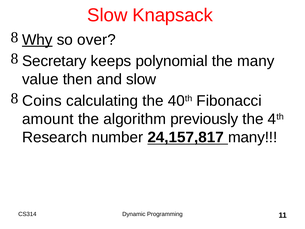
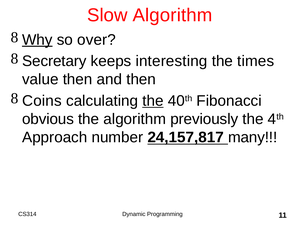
Slow Knapsack: Knapsack -> Algorithm
polynomial: polynomial -> interesting
the many: many -> times
and slow: slow -> then
the at (153, 101) underline: none -> present
amount: amount -> obvious
Research: Research -> Approach
